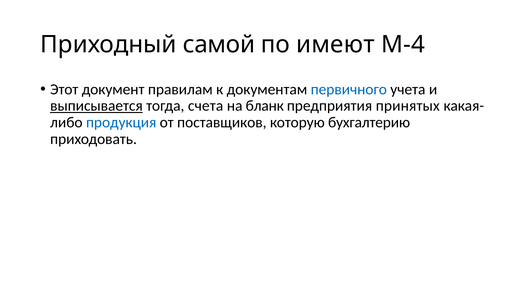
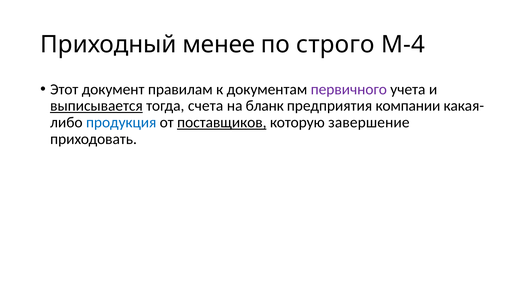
самой: самой -> менее
имеют: имеют -> строго
первичного colour: blue -> purple
принятых: принятых -> компании
поставщиков underline: none -> present
бухгалтерию: бухгалтерию -> завершение
